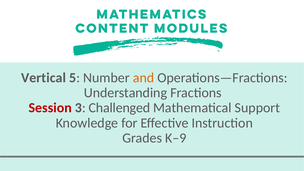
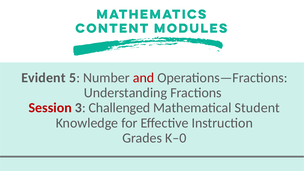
Vertical: Vertical -> Evident
and colour: orange -> red
Support: Support -> Student
K–9: K–9 -> K–0
